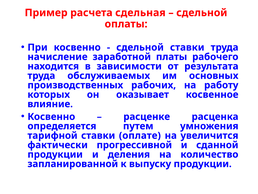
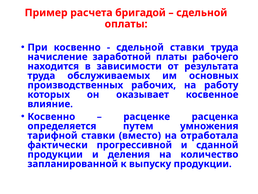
сдельная: сдельная -> бригадой
оплате: оплате -> вместо
увеличится: увеличится -> отработала
